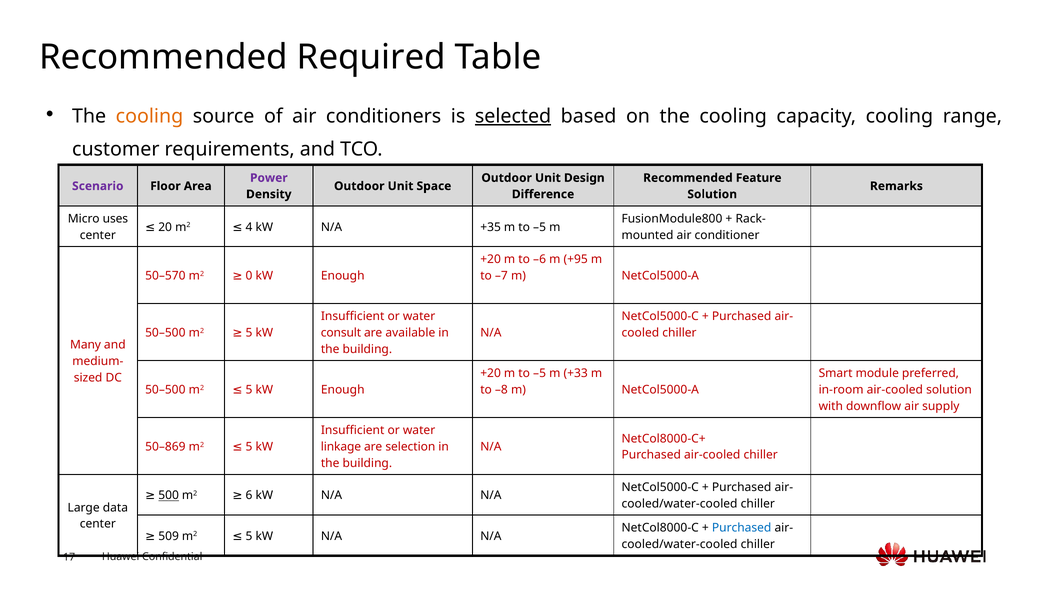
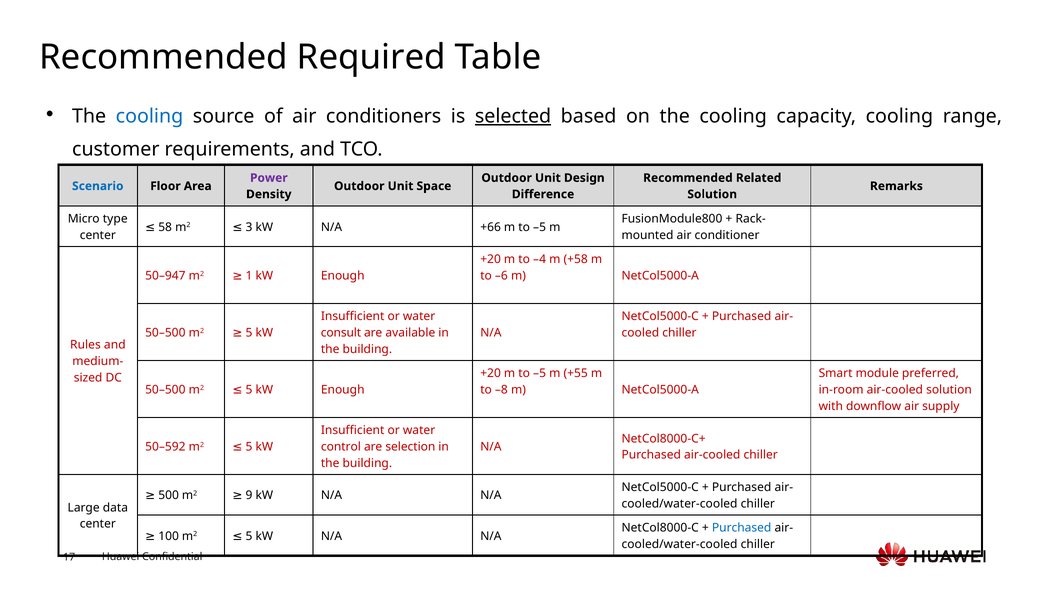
cooling at (150, 116) colour: orange -> blue
Feature: Feature -> Related
Scenario colour: purple -> blue
uses: uses -> type
20: 20 -> 58
4: 4 -> 3
+35: +35 -> +66
–6: –6 -> –4
+95: +95 -> +58
50–570: 50–570 -> 50–947
0: 0 -> 1
–7: –7 -> –6
Many: Many -> Rules
+33: +33 -> +55
50–869: 50–869 -> 50–592
linkage: linkage -> control
500 underline: present -> none
6: 6 -> 9
509: 509 -> 100
